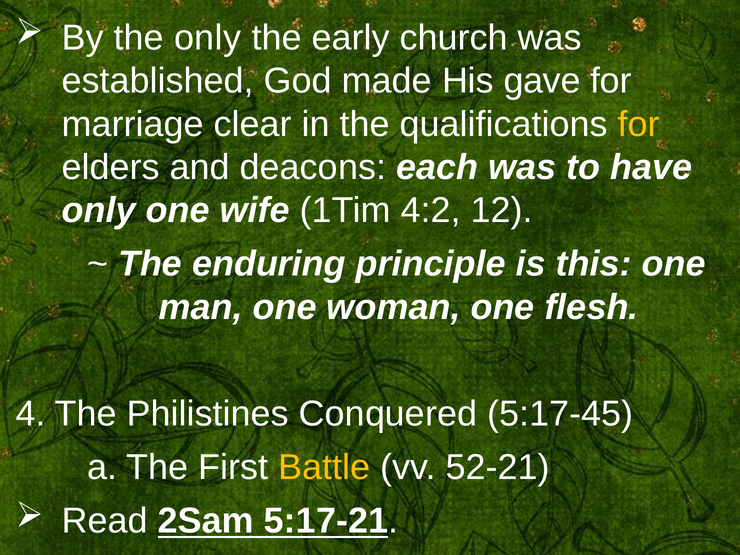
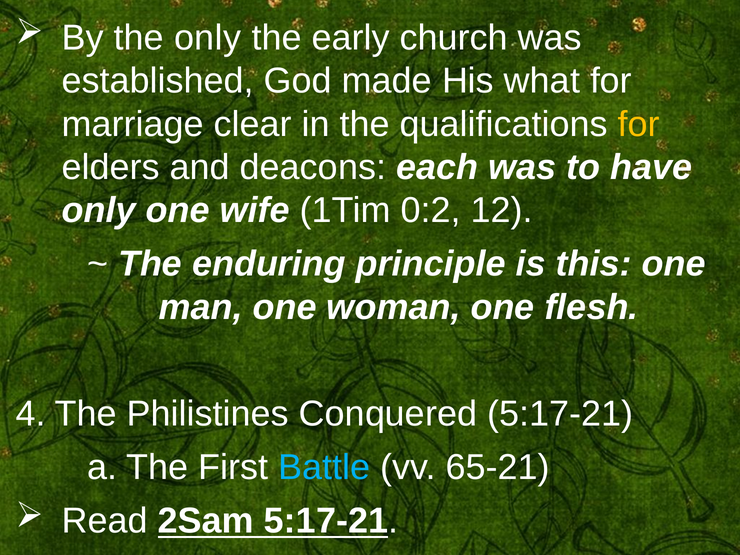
gave: gave -> what
4:2: 4:2 -> 0:2
Conquered 5:17-45: 5:17-45 -> 5:17-21
Battle colour: yellow -> light blue
52-21: 52-21 -> 65-21
